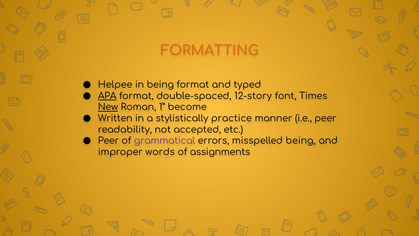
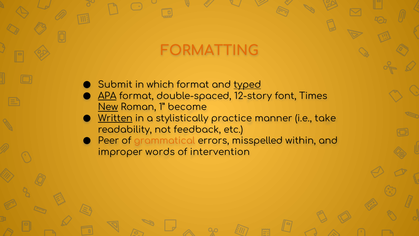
Helpee: Helpee -> Submit
in being: being -> which
typed underline: none -> present
Written underline: none -> present
i.e peer: peer -> take
accepted: accepted -> feedback
grammatical colour: purple -> orange
misspelled being: being -> within
assignments: assignments -> intervention
